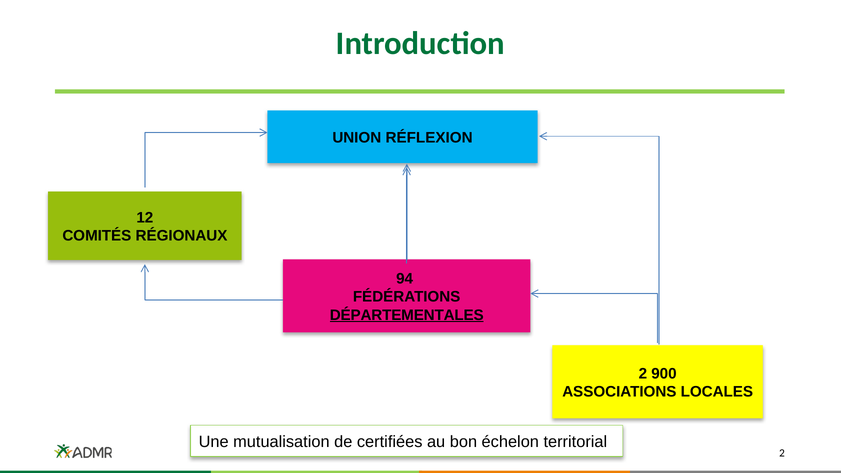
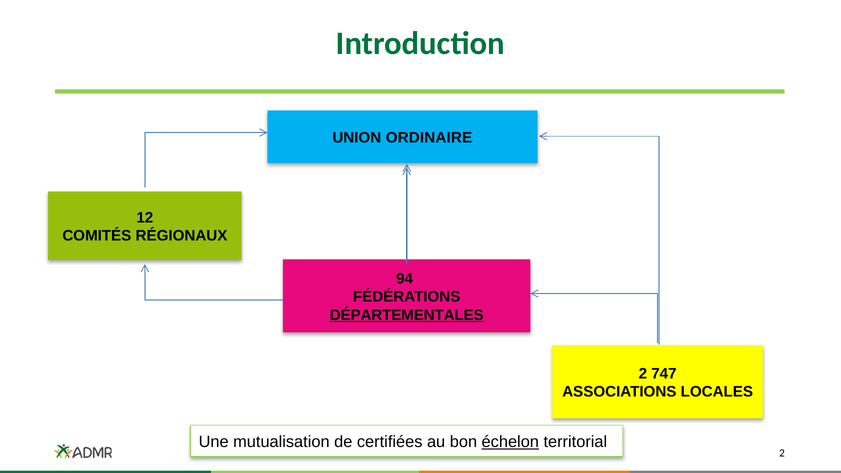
RÉFLEXION: RÉFLEXION -> ORDINAIRE
900: 900 -> 747
échelon underline: none -> present
